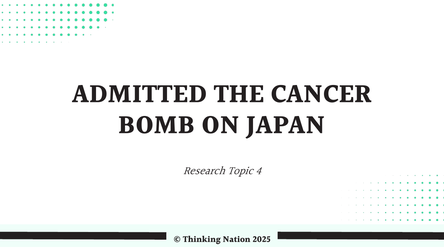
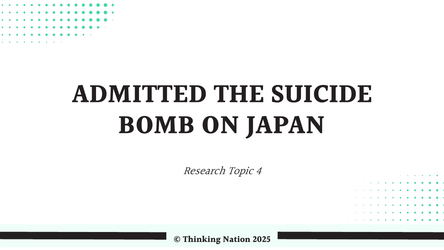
CANCER: CANCER -> SUICIDE
